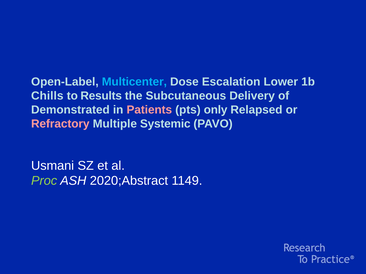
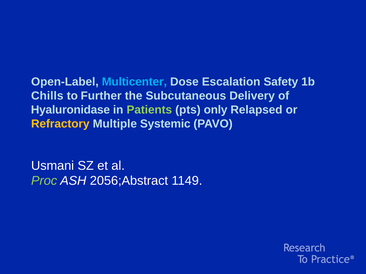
Lower: Lower -> Safety
Results: Results -> Further
Demonstrated: Demonstrated -> Hyaluronidase
Patients colour: pink -> light green
Refractory colour: pink -> yellow
2020;Abstract: 2020;Abstract -> 2056;Abstract
